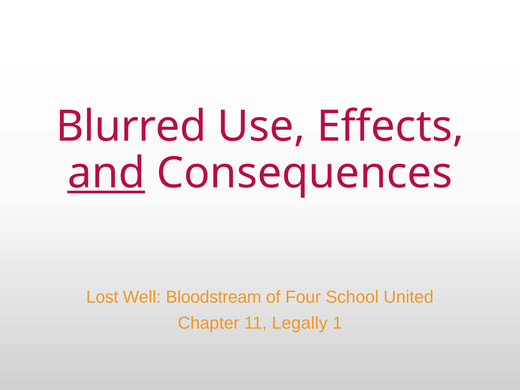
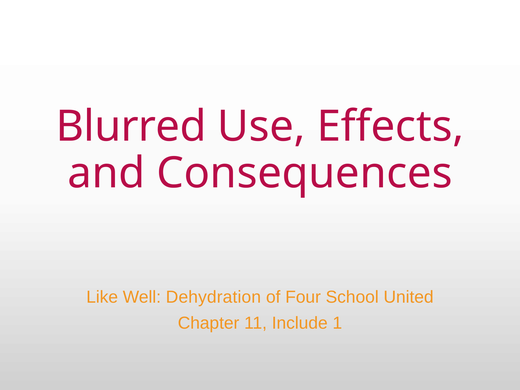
and underline: present -> none
Lost: Lost -> Like
Bloodstream: Bloodstream -> Dehydration
Legally: Legally -> Include
